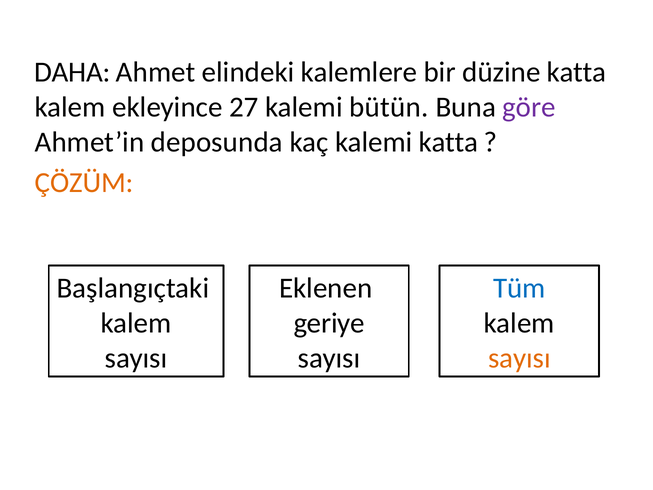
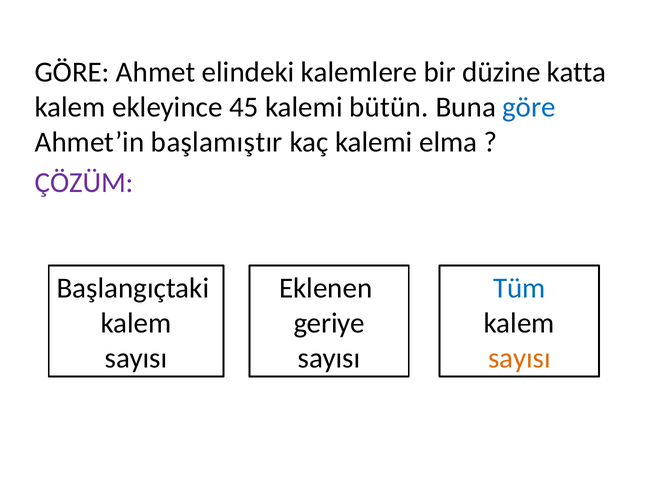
DAHA at (72, 72): DAHA -> GÖRE
27: 27 -> 45
göre at (529, 107) colour: purple -> blue
deposunda: deposunda -> başlamıştır
kalemi katta: katta -> elma
ÇÖZÜM colour: orange -> purple
